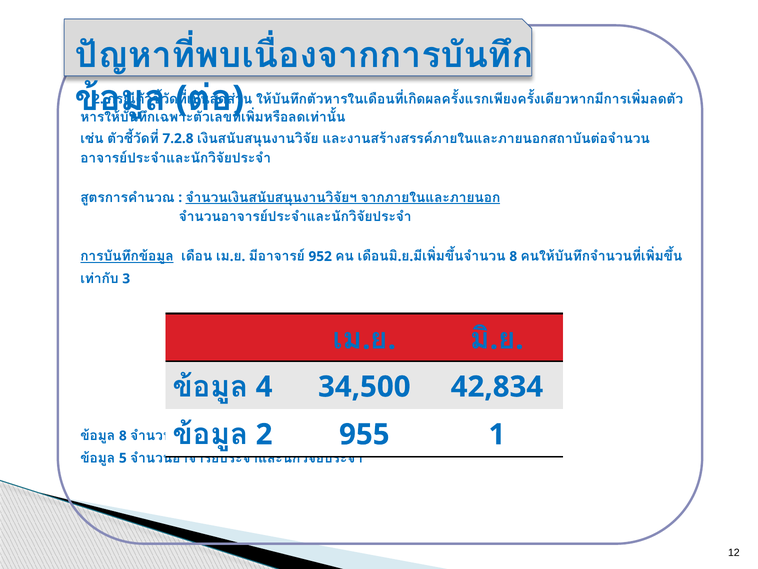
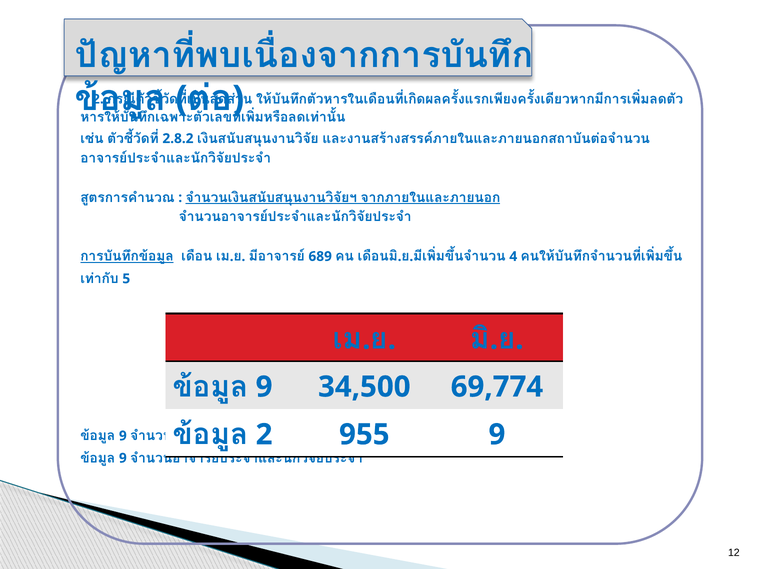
7.2.8: 7.2.8 -> 2.8.2
952: 952 -> 689
8 at (513, 256): 8 -> 4
3: 3 -> 5
4 at (264, 387): 4 -> 9
42,834: 42,834 -> 69,774
1 at (497, 434): 1 -> 9
8 at (123, 435): 8 -> 9
5 at (123, 458): 5 -> 9
